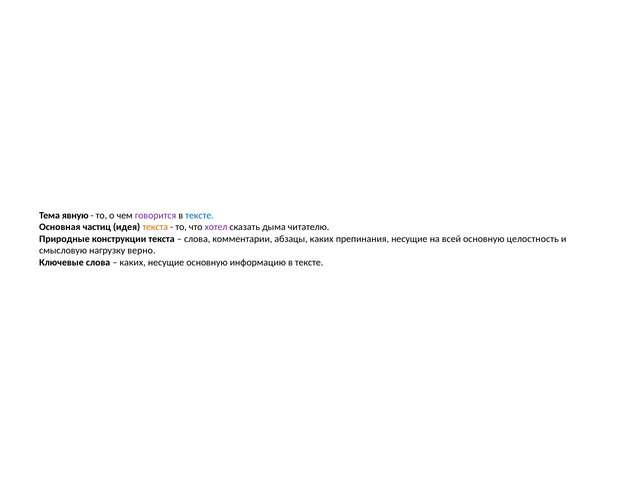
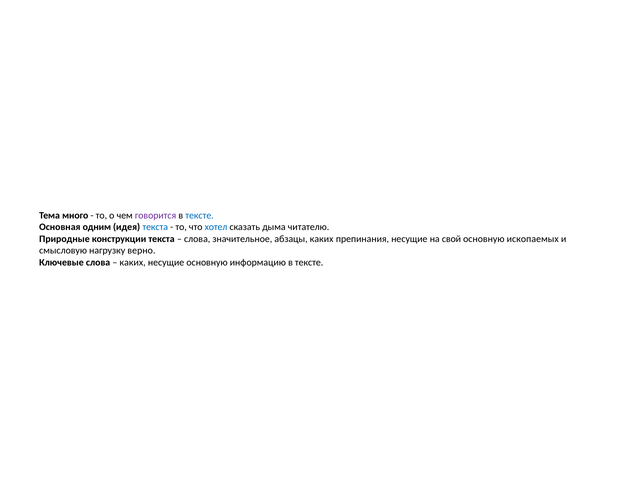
явную: явную -> много
частиц: частиц -> одним
текста at (155, 227) colour: orange -> blue
хотел colour: purple -> blue
комментарии: комментарии -> значительное
всей: всей -> свой
целостность: целостность -> ископаемых
